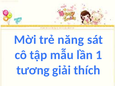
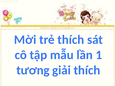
trẻ năng: năng -> thích
